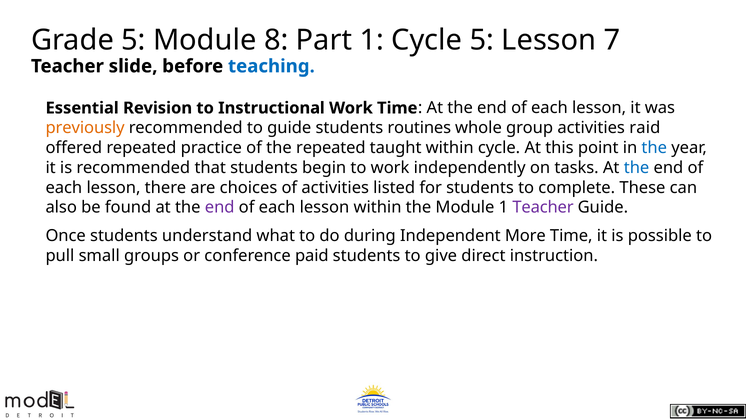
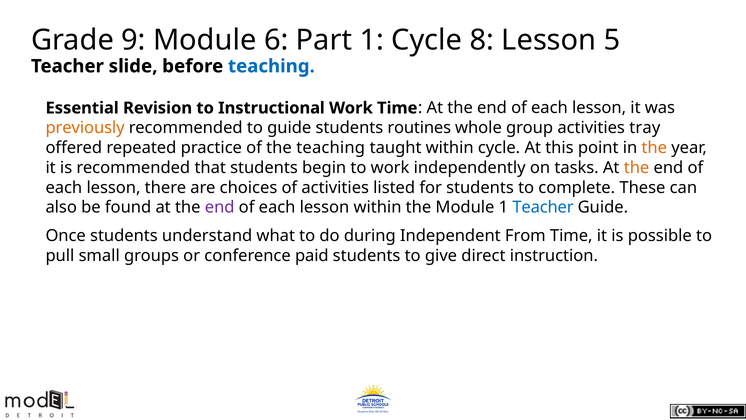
Grade 5: 5 -> 9
8: 8 -> 6
Cycle 5: 5 -> 8
7: 7 -> 5
raid: raid -> tray
the repeated: repeated -> teaching
the at (654, 148) colour: blue -> orange
the at (637, 168) colour: blue -> orange
Teacher at (543, 207) colour: purple -> blue
More: More -> From
